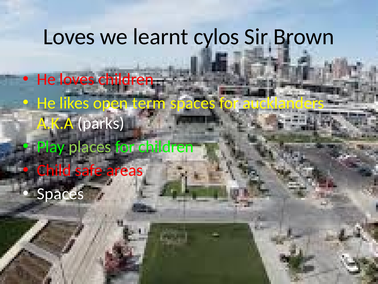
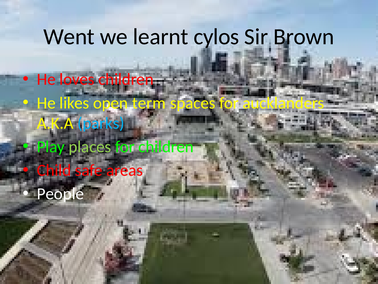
Loves at (69, 37): Loves -> Went
parks colour: white -> light blue
Spaces at (60, 194): Spaces -> People
